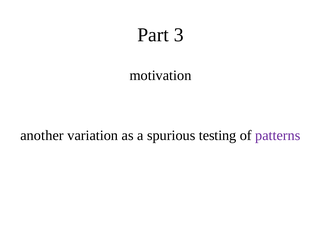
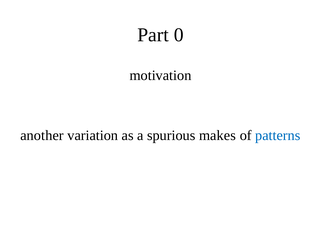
3: 3 -> 0
testing: testing -> makes
patterns colour: purple -> blue
